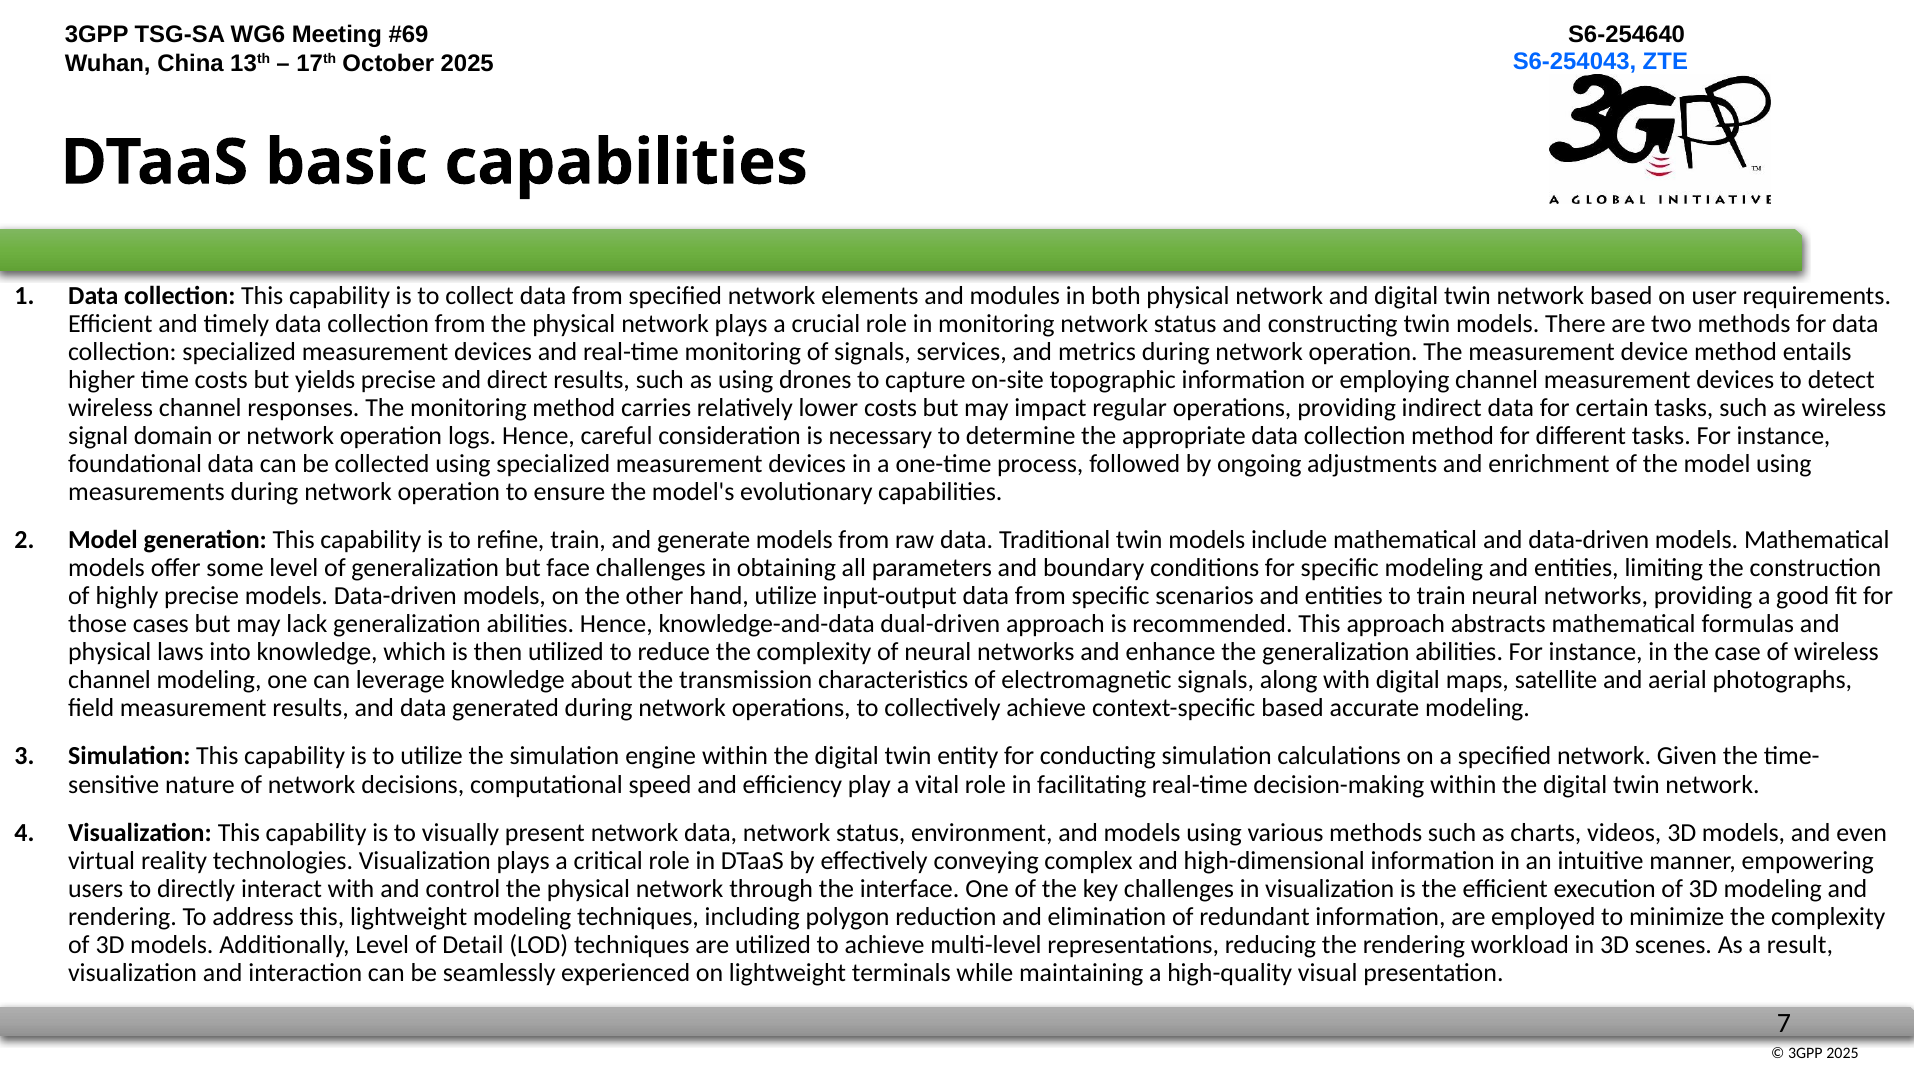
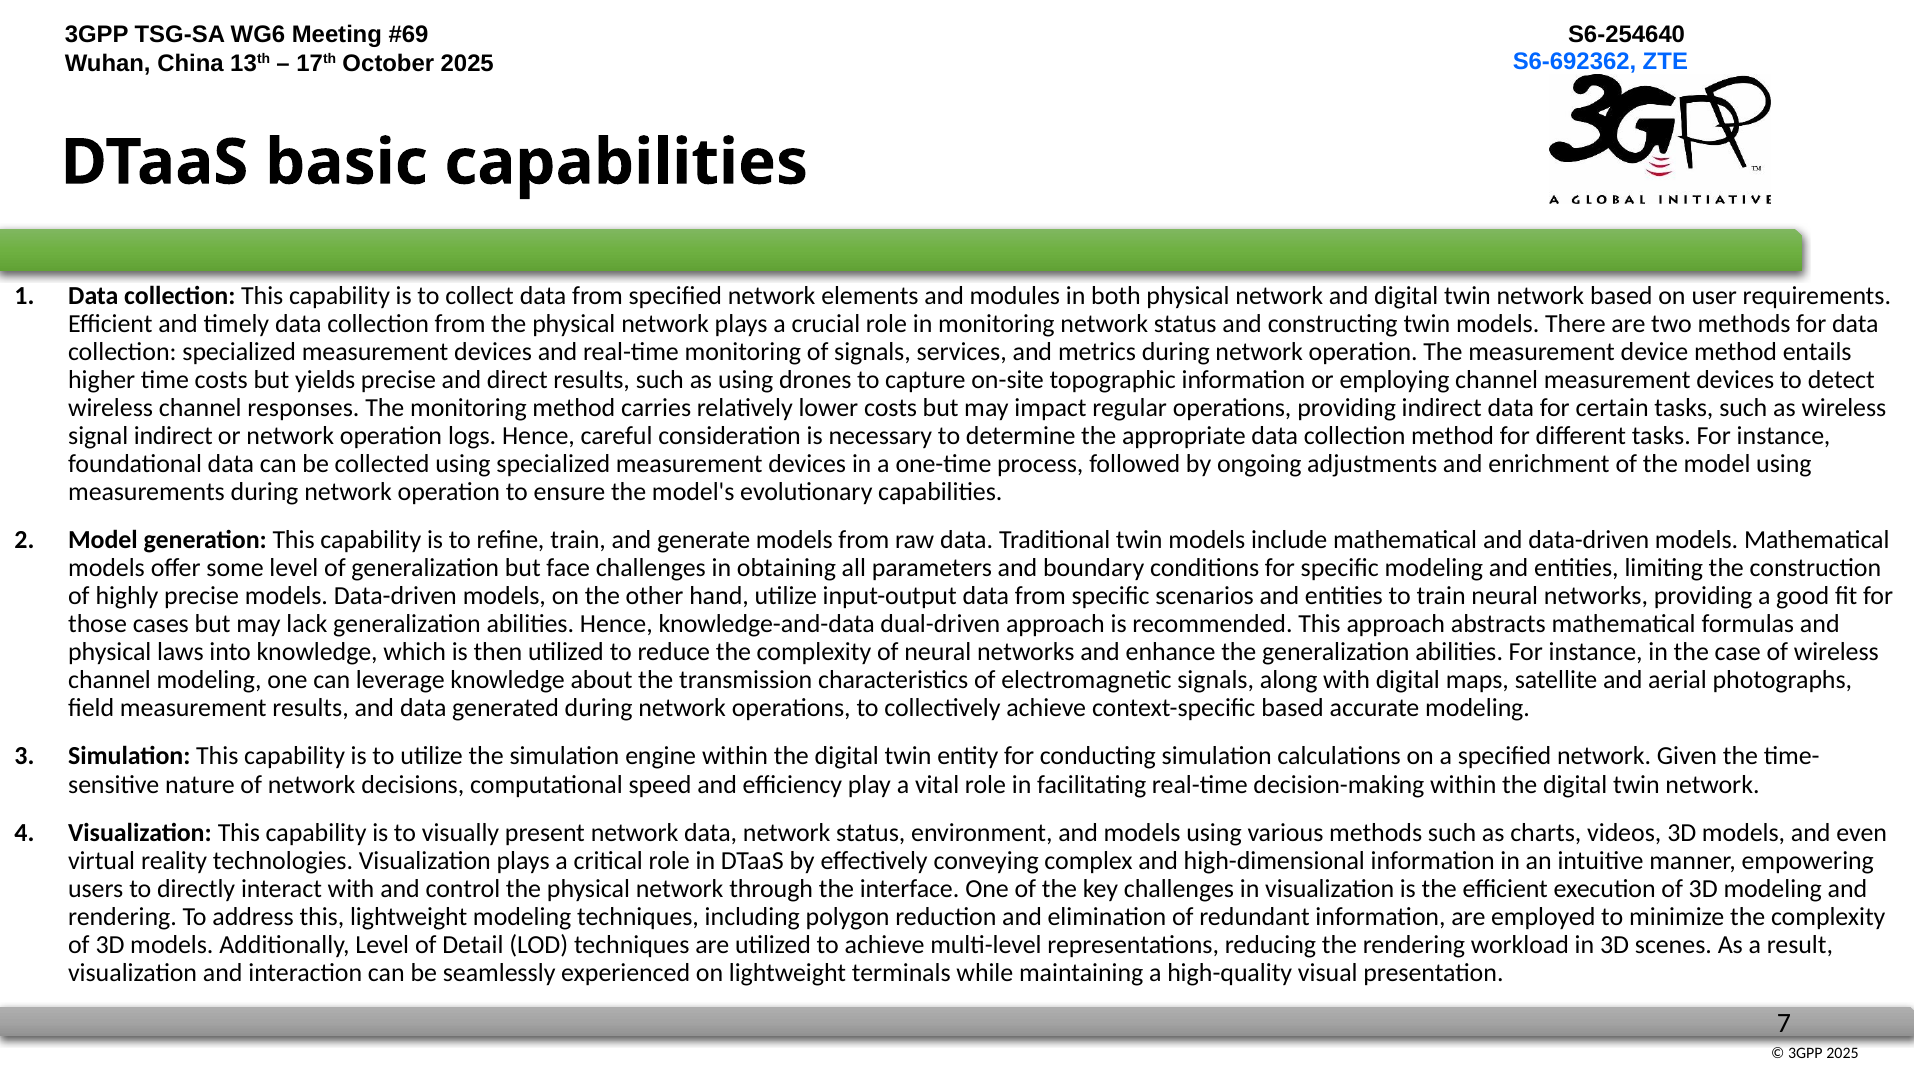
S6-254043: S6-254043 -> S6-692362
signal domain: domain -> indirect
